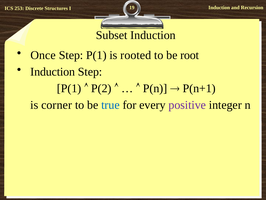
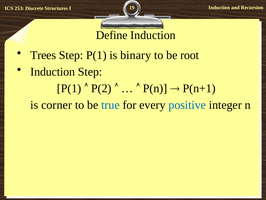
Subset: Subset -> Define
Once: Once -> Trees
rooted: rooted -> binary
positive colour: purple -> blue
